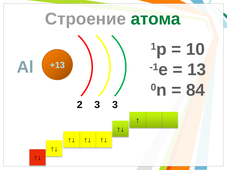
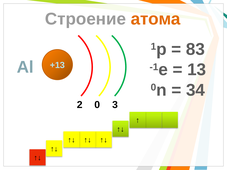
атома colour: green -> orange
10: 10 -> 83
84: 84 -> 34
2 3: 3 -> 0
